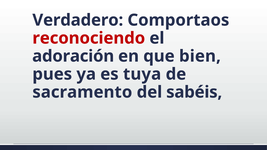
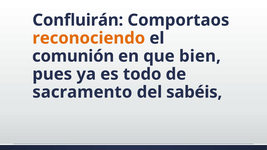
Verdadero: Verdadero -> Confluirán
reconociendo colour: red -> orange
adoración: adoración -> comunión
tuya: tuya -> todo
